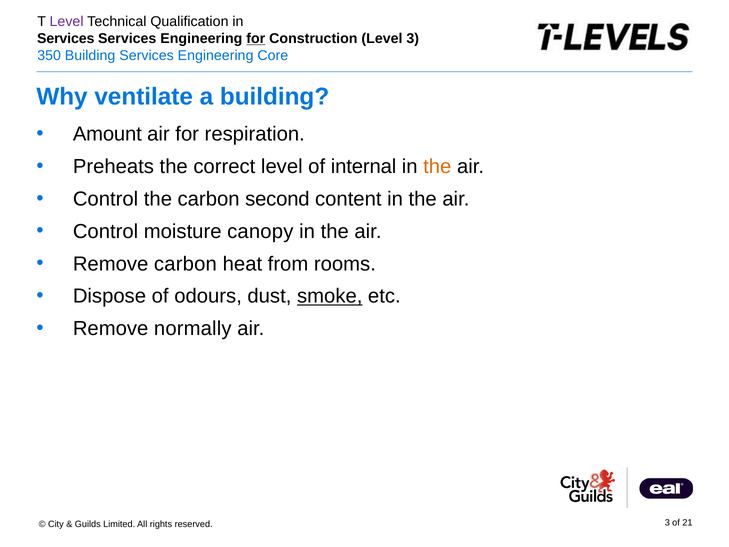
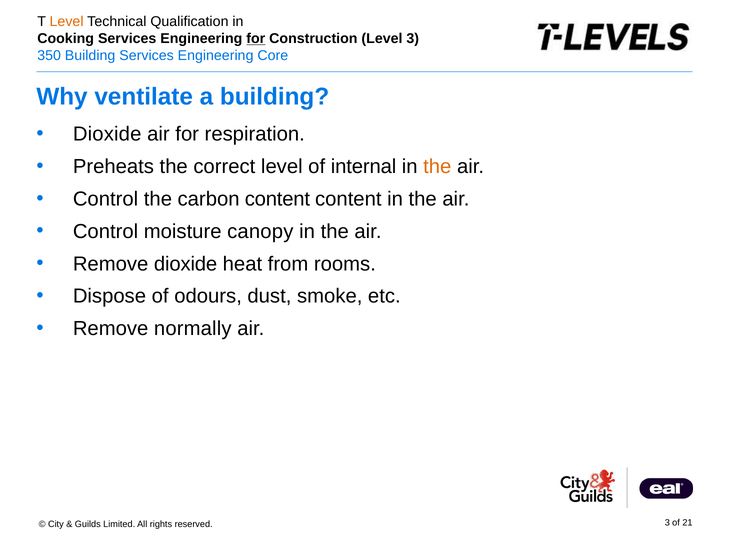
Level at (67, 22) colour: purple -> orange
Services at (66, 39): Services -> Cooking
Amount at (107, 134): Amount -> Dioxide
carbon second: second -> content
Remove carbon: carbon -> dioxide
smoke underline: present -> none
